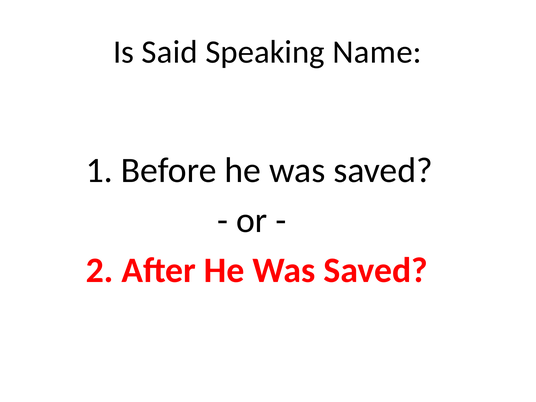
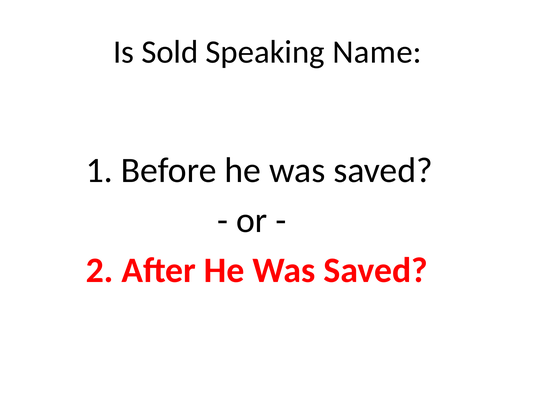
Said: Said -> Sold
